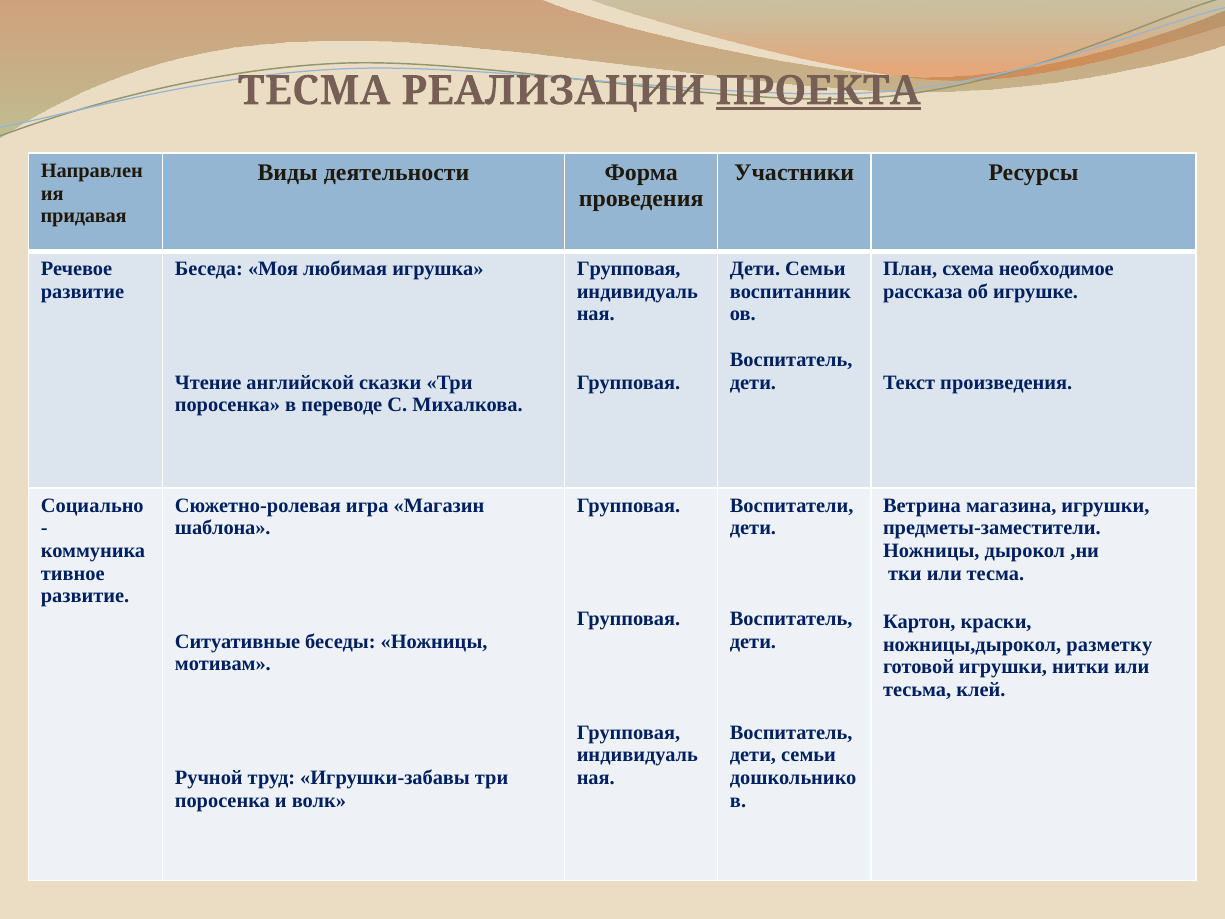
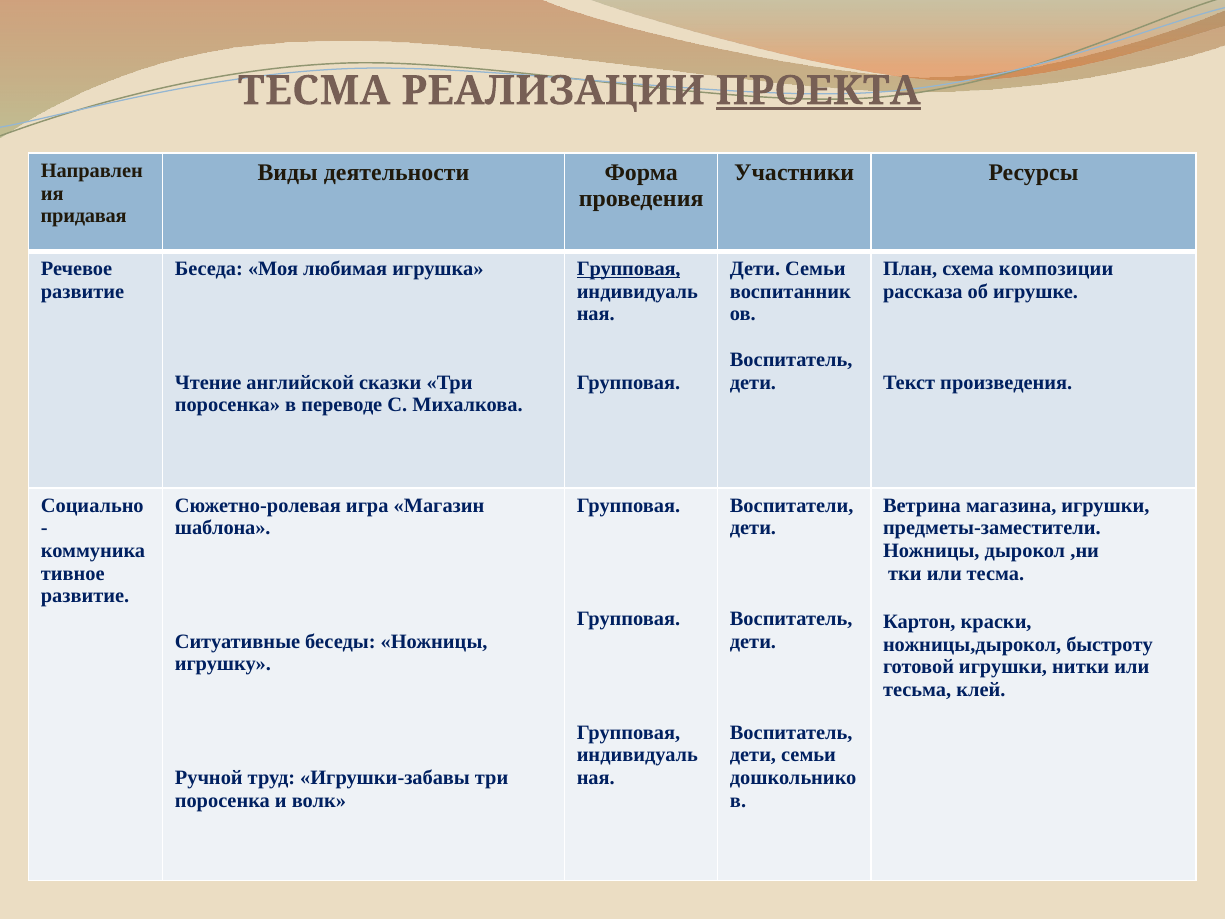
Групповая at (629, 269) underline: none -> present
необходимое: необходимое -> композиции
разметку: разметку -> быстроту
мотивам: мотивам -> игрушку
